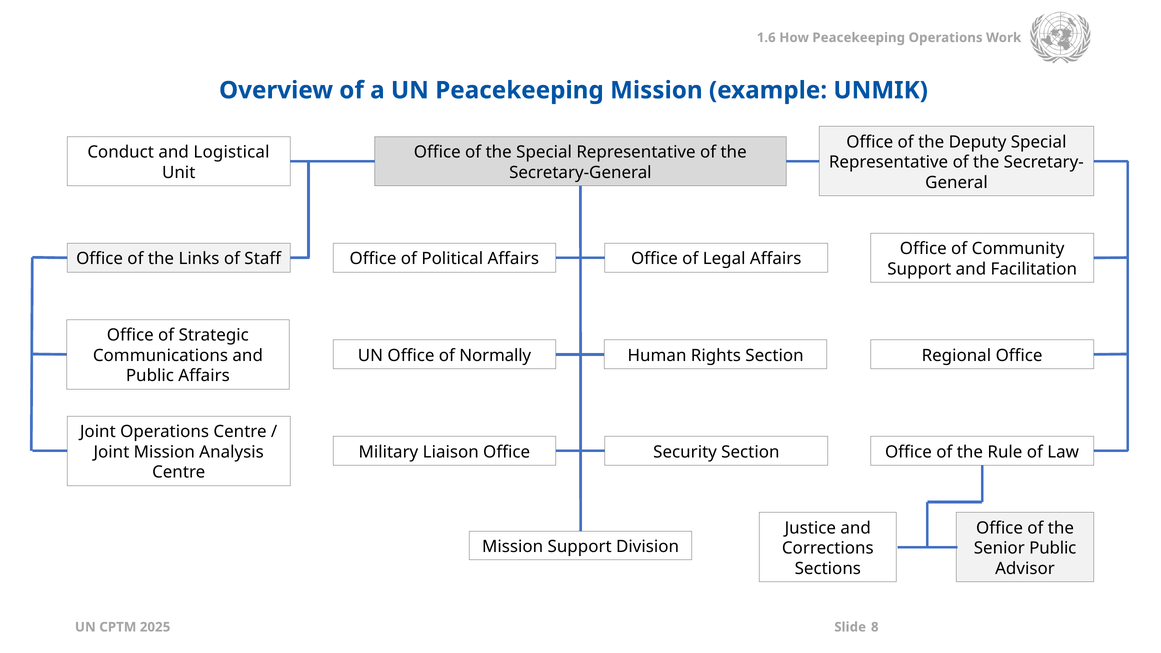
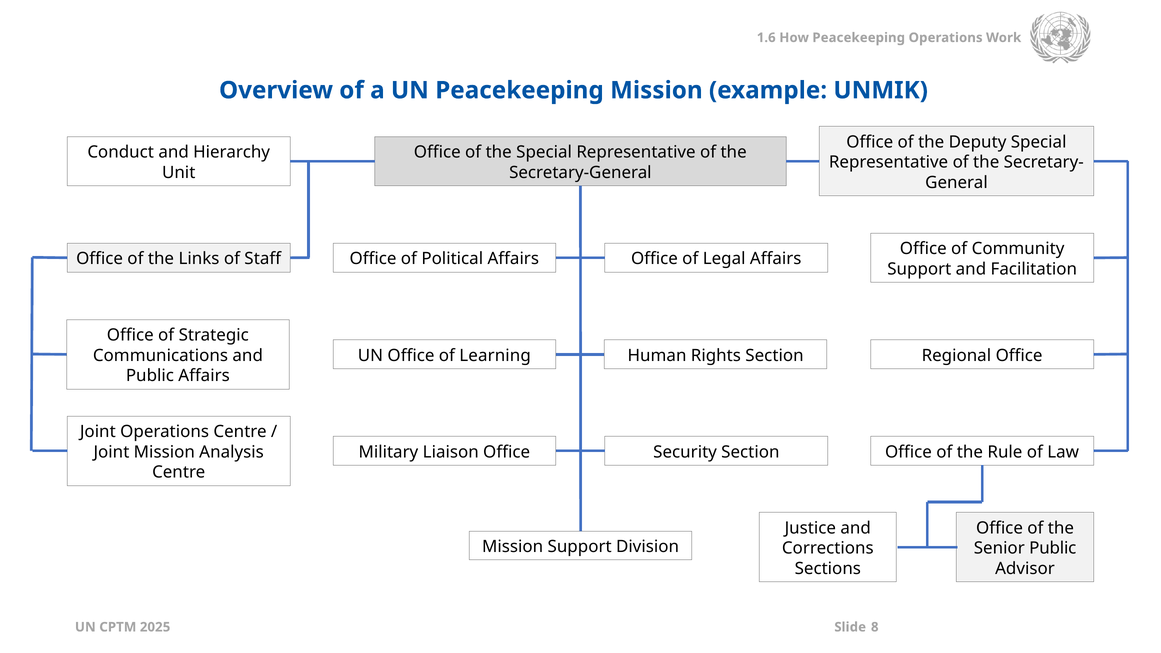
Logistical: Logistical -> Hierarchy
Normally: Normally -> Learning
